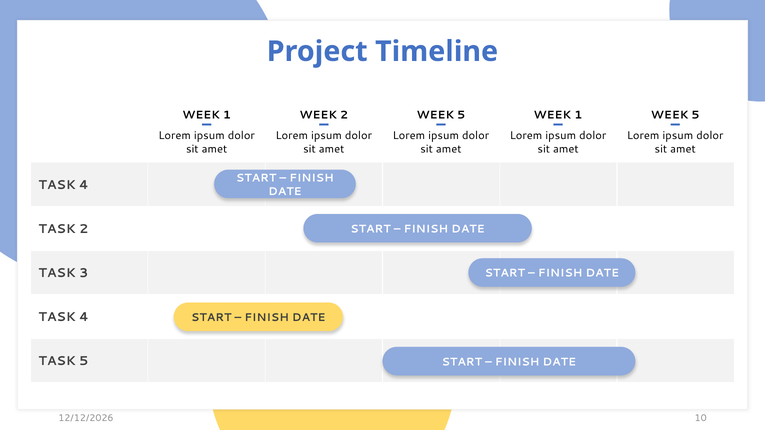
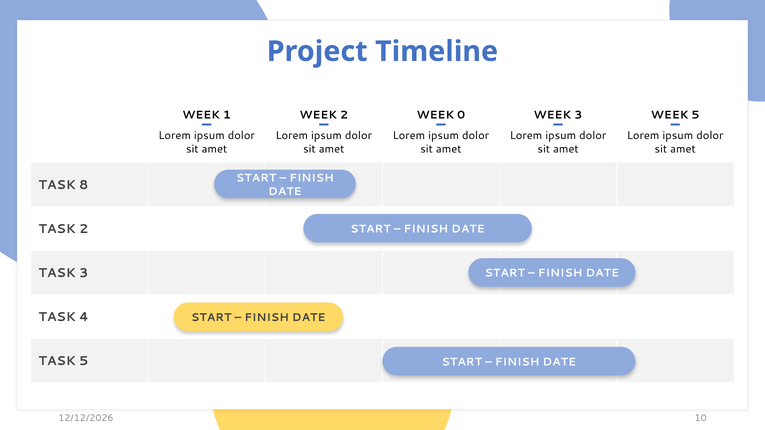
5 at (461, 115): 5 -> 0
1 at (578, 115): 1 -> 3
4 at (84, 185): 4 -> 8
